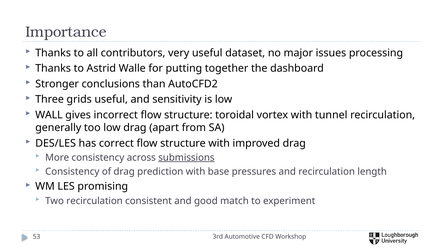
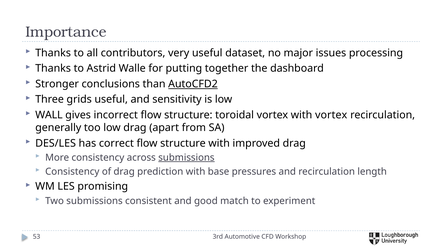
AutoCFD2 underline: none -> present
with tunnel: tunnel -> vortex
Two recirculation: recirculation -> submissions
